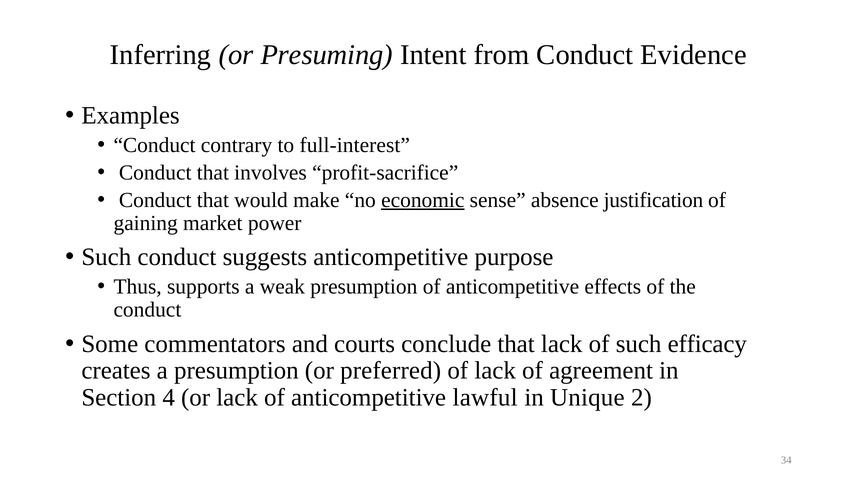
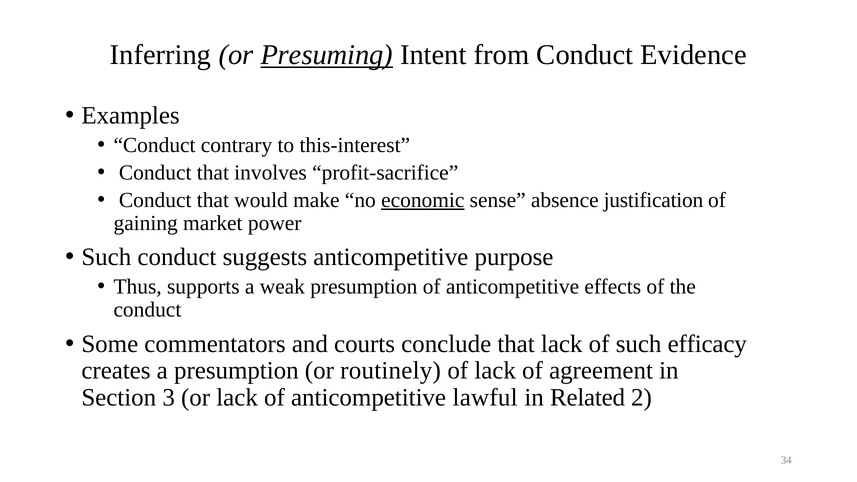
Presuming underline: none -> present
full-interest: full-interest -> this-interest
preferred: preferred -> routinely
4: 4 -> 3
Unique: Unique -> Related
